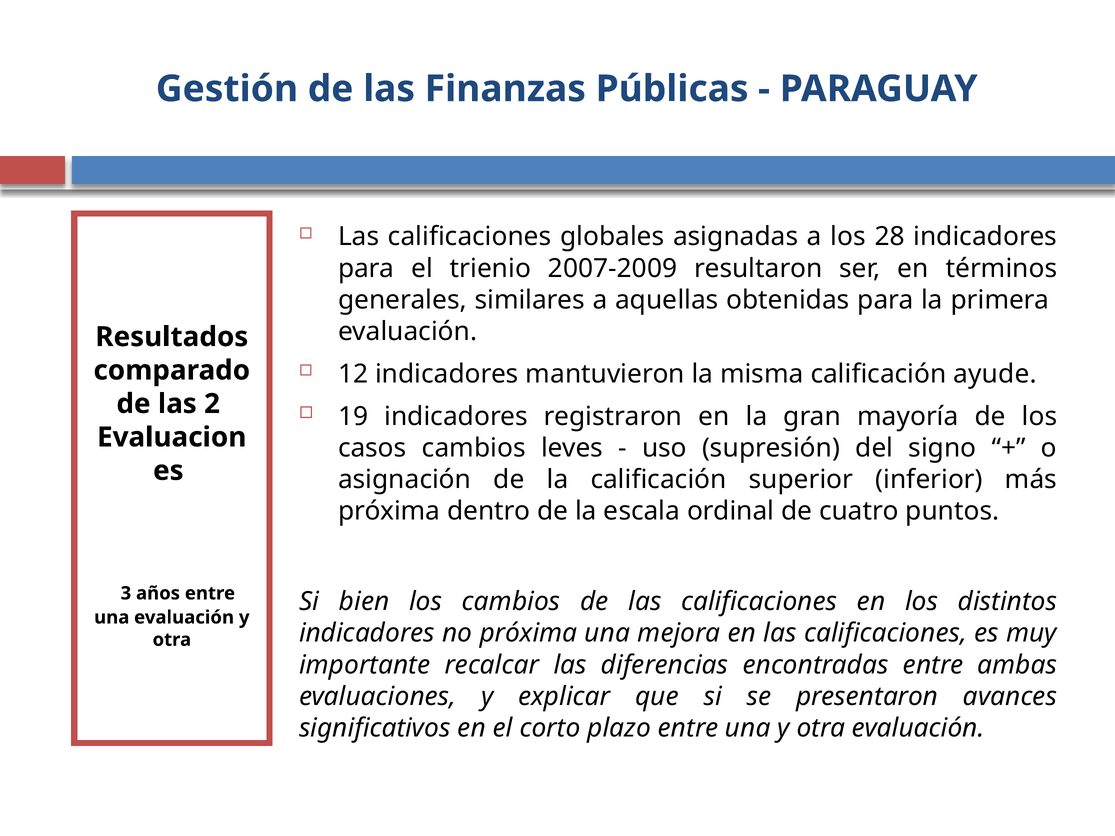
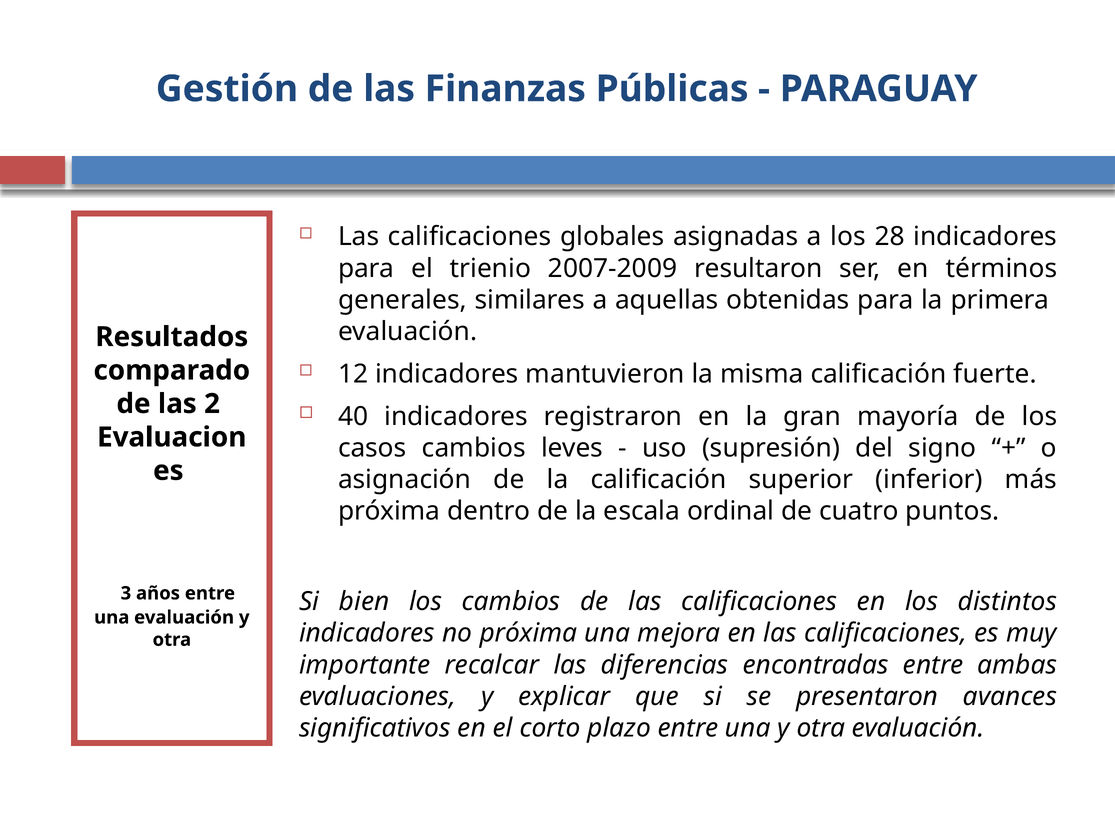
ayude: ayude -> fuerte
19: 19 -> 40
